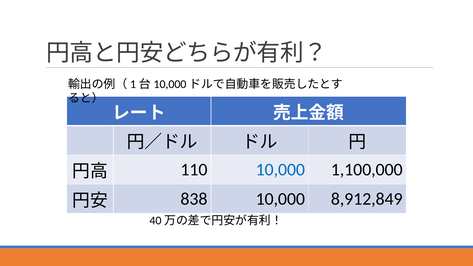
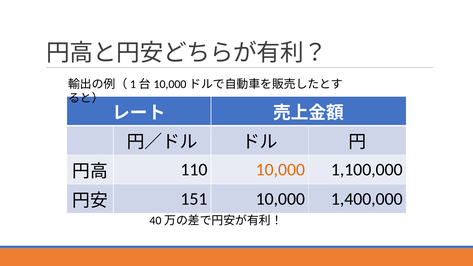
10,000 at (280, 170) colour: blue -> orange
838: 838 -> 151
8,912,849: 8,912,849 -> 1,400,000
